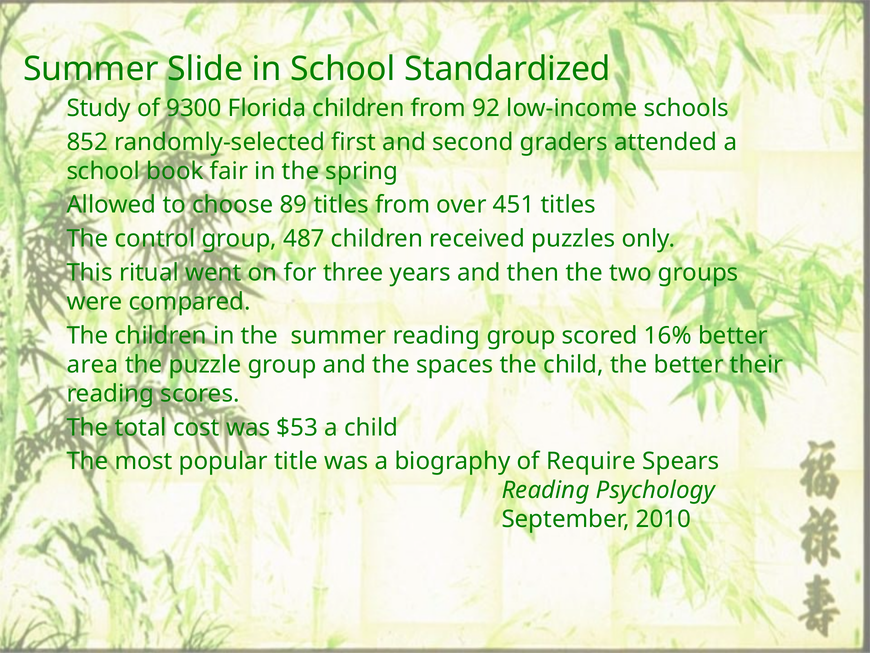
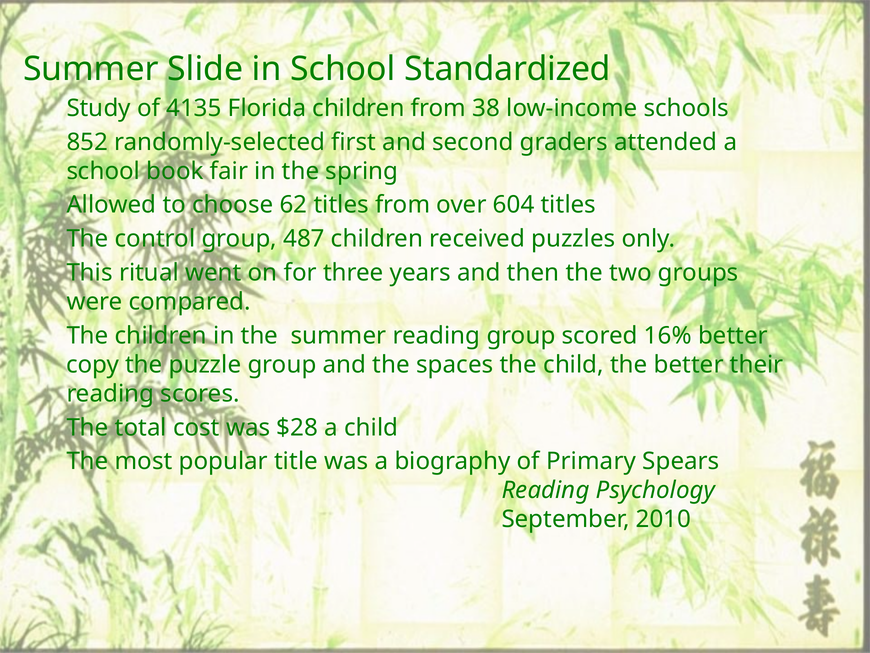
9300: 9300 -> 4135
92: 92 -> 38
89: 89 -> 62
451: 451 -> 604
area: area -> copy
$53: $53 -> $28
Require: Require -> Primary
